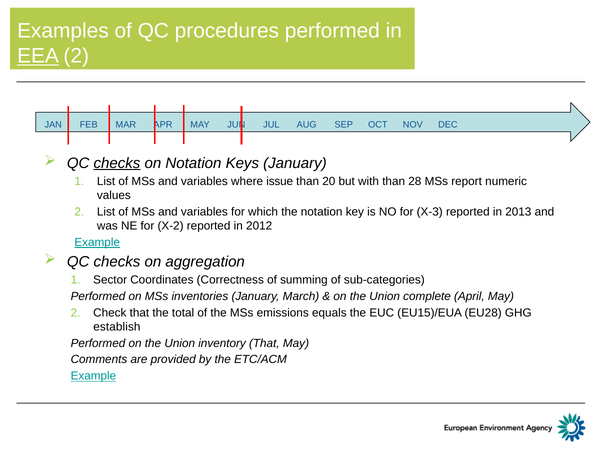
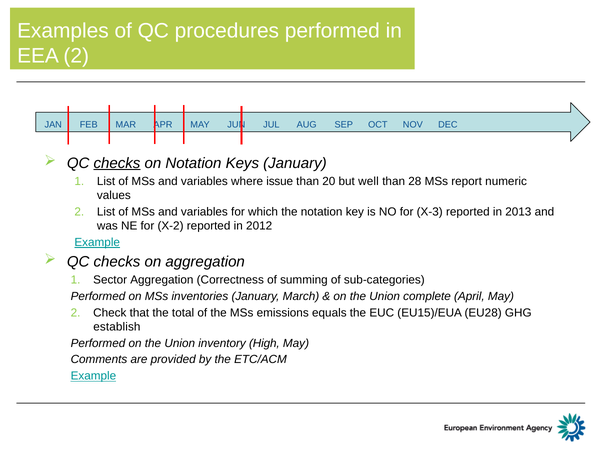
EEA underline: present -> none
with: with -> well
Sector Coordinates: Coordinates -> Aggregation
inventory That: That -> High
